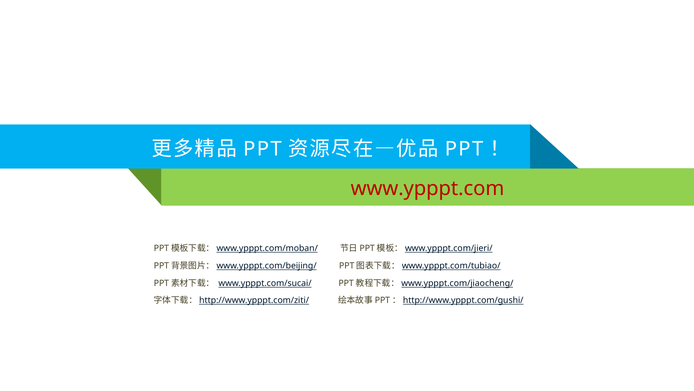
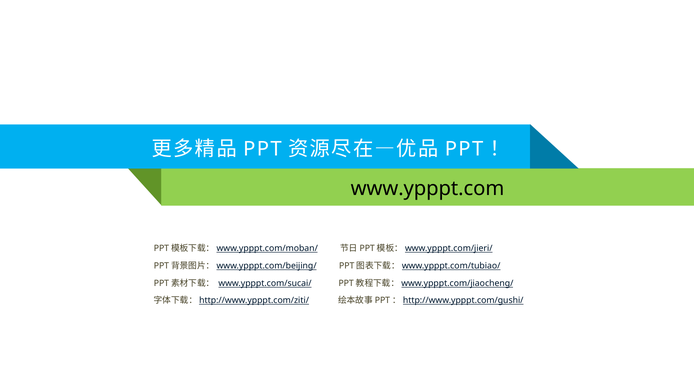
www.ypppt.com colour: red -> black
